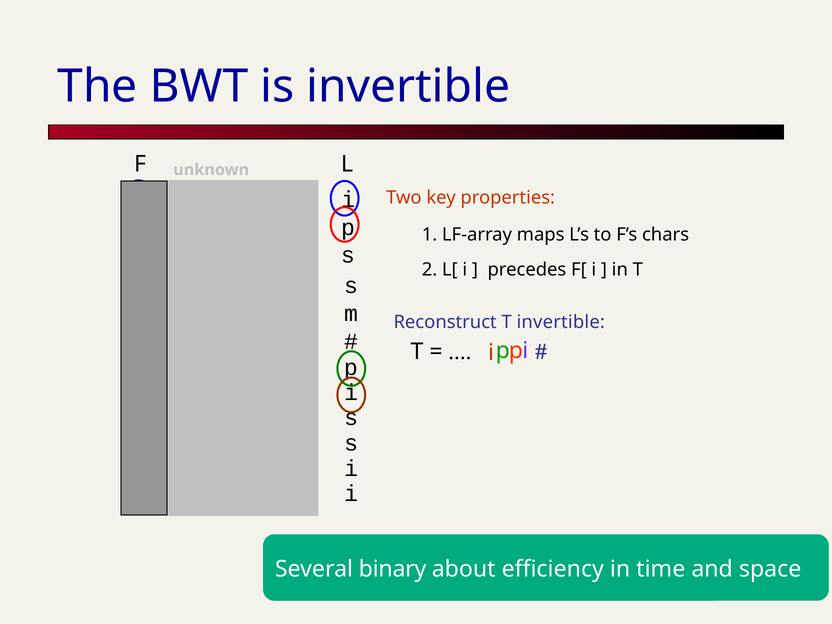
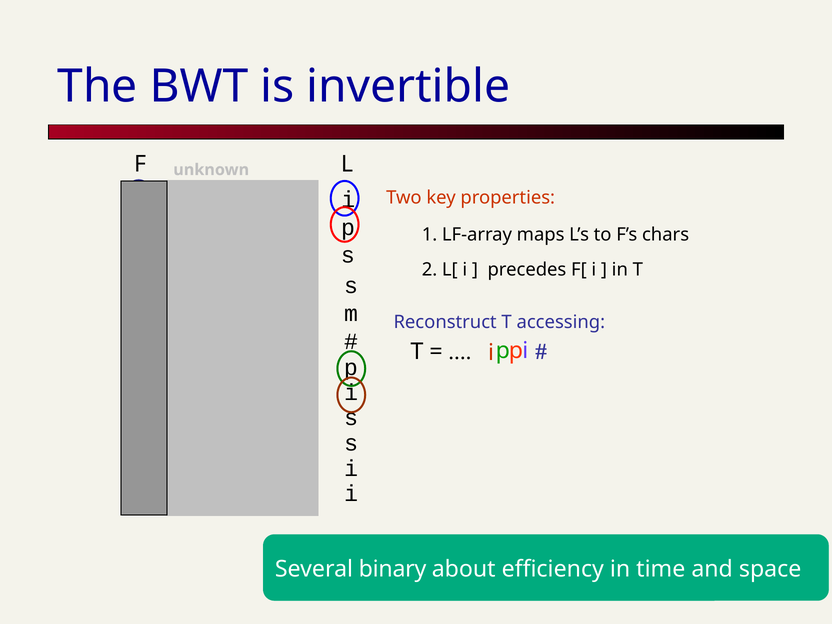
T invertible: invertible -> accessing
